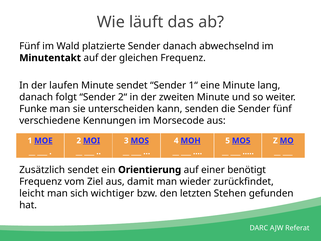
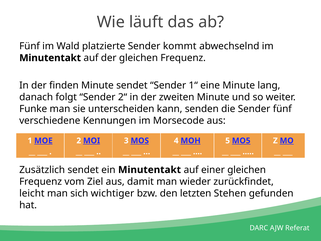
Sender danach: danach -> kommt
laufen: laufen -> finden
ein Orientierung: Orientierung -> Minutentakt
einer benötigt: benötigt -> gleichen
